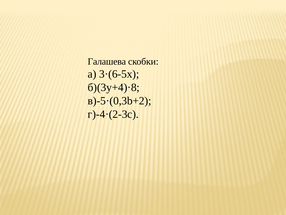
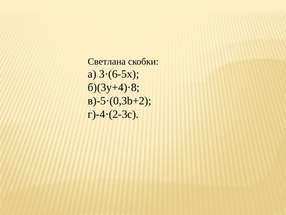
Галашева: Галашева -> Светлана
